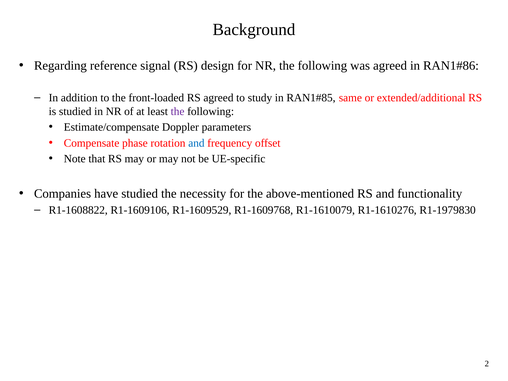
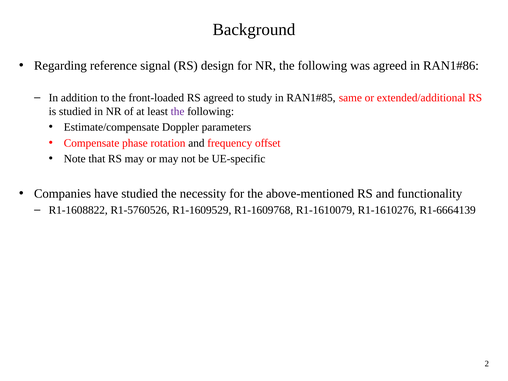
and at (196, 143) colour: blue -> black
R1-1609106: R1-1609106 -> R1-5760526
R1-1979830: R1-1979830 -> R1-6664139
